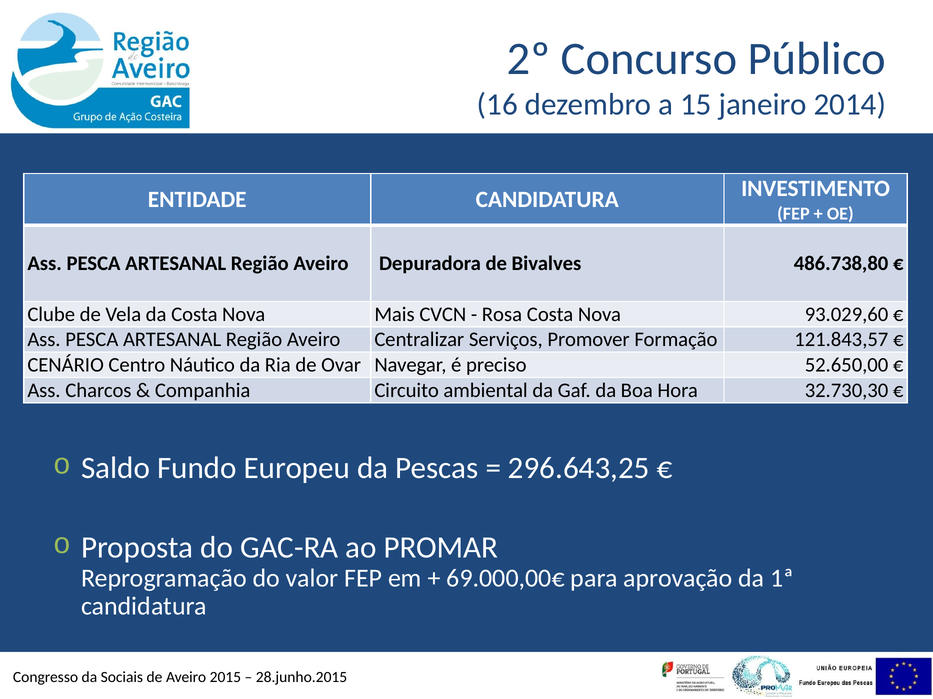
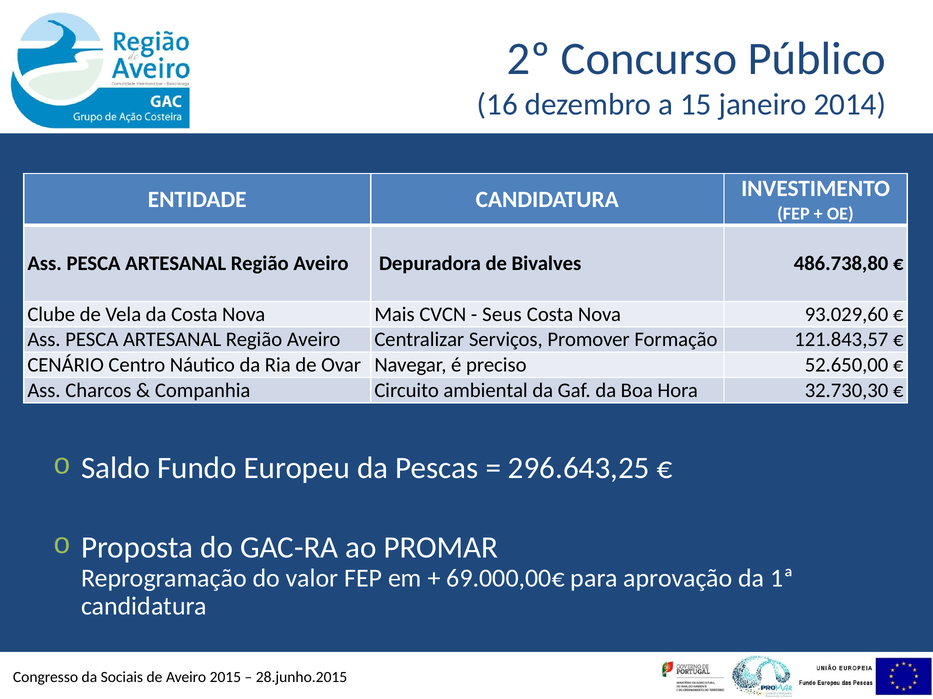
Rosa: Rosa -> Seus
